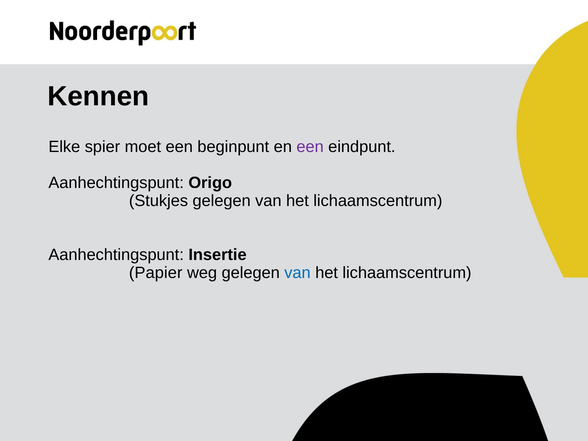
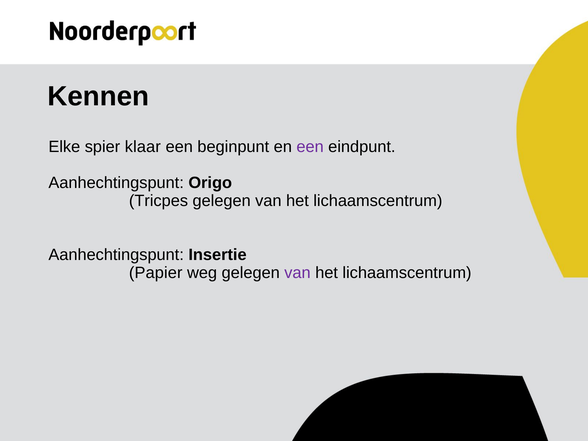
moet: moet -> klaar
Stukjes: Stukjes -> Tricpes
van at (297, 273) colour: blue -> purple
